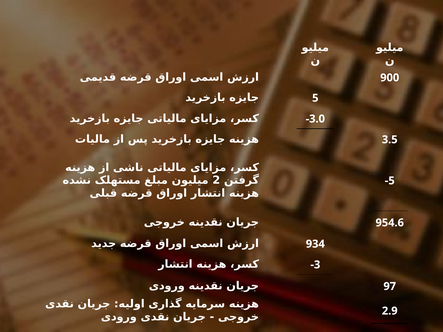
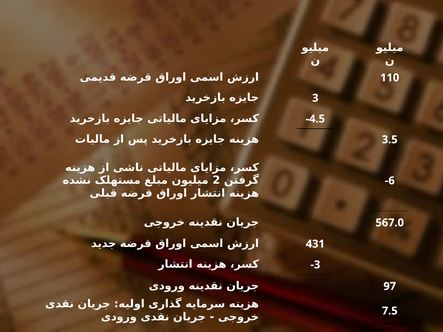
900: 900 -> 110
5: 5 -> 3
-3.0: -3.0 -> -4.5
-5: -5 -> -6
954.6: 954.6 -> 567.0
934: 934 -> 431
2.9: 2.9 -> 7.5
